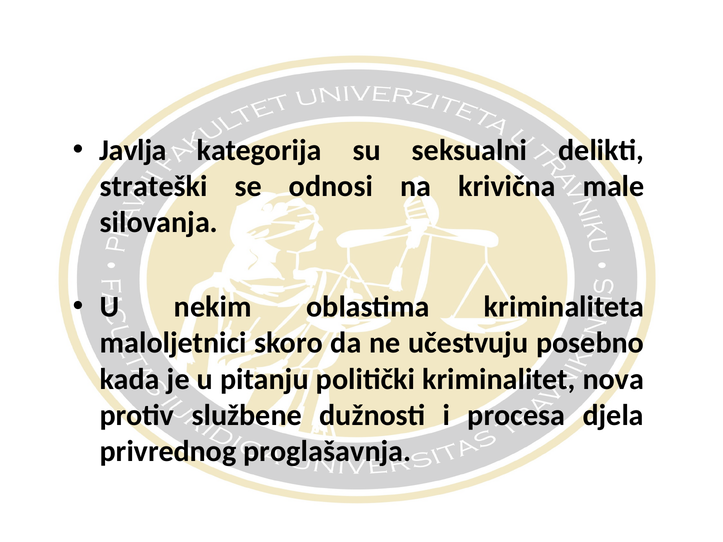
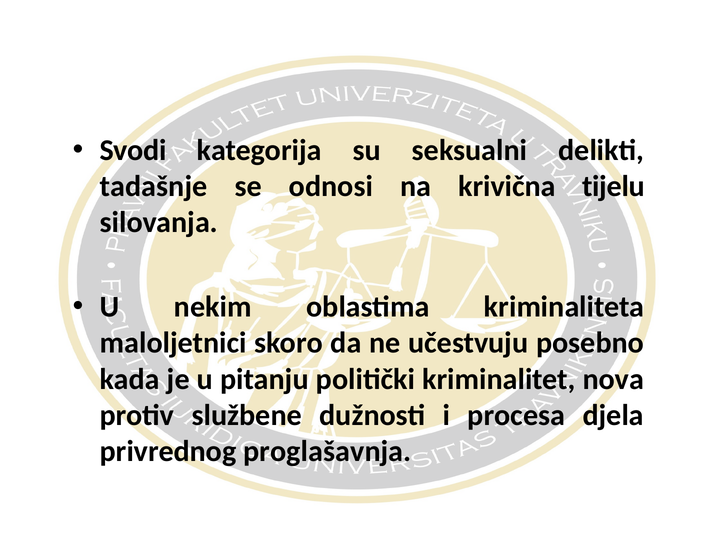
Javlja: Javlja -> Svodi
strateški: strateški -> tadašnje
male: male -> tijelu
